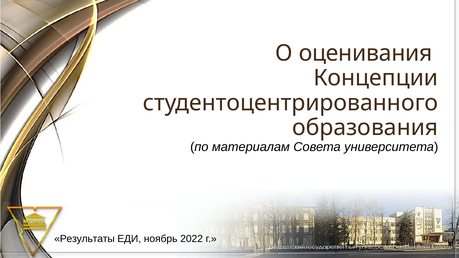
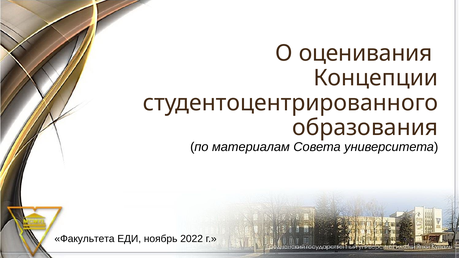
Результаты: Результаты -> Факультета
